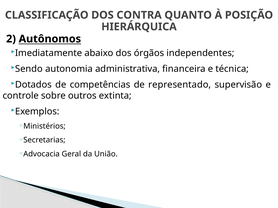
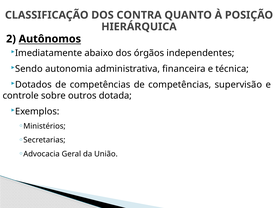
competências de representado: representado -> competências
extinta: extinta -> dotada
